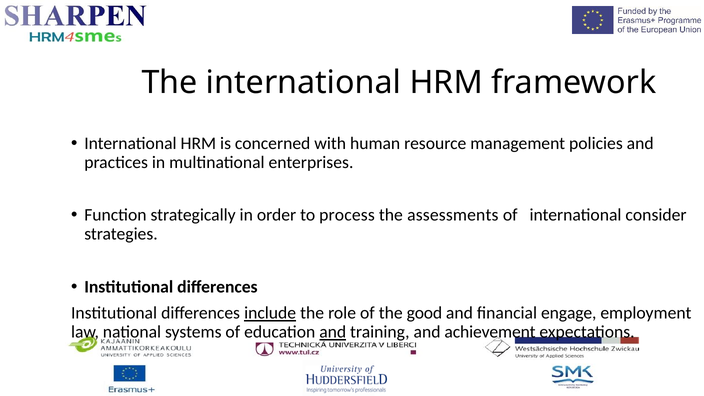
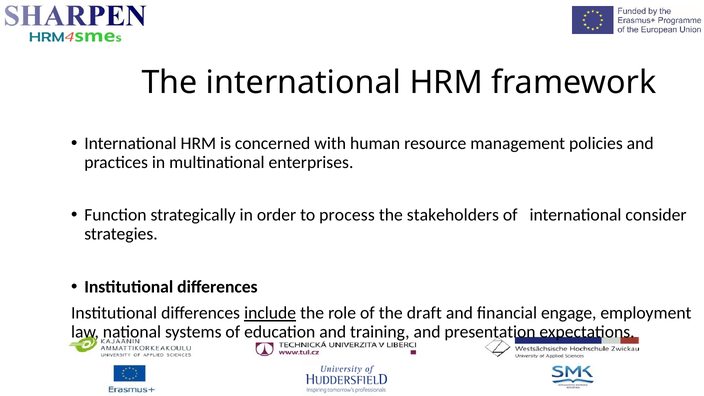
assessments: assessments -> stakeholders
good: good -> draft
and at (333, 332) underline: present -> none
achievement: achievement -> presentation
